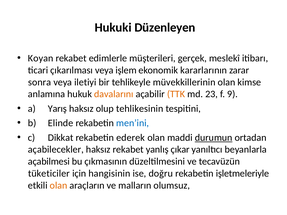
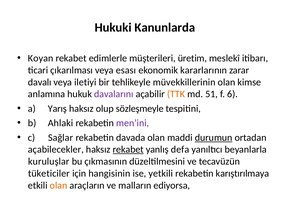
Düzenleyen: Düzenleyen -> Kanunlarda
gerçek: gerçek -> üretim
işlem: işlem -> esası
sonra: sonra -> davalı
davalarını colour: orange -> purple
23: 23 -> 51
9: 9 -> 6
tehlikesinin: tehlikesinin -> sözleşmeyle
Elinde: Elinde -> Ahlaki
men’ini colour: blue -> purple
Dikkat: Dikkat -> Sağlar
ederek: ederek -> davada
rekabet at (128, 150) underline: none -> present
çıkar: çıkar -> defa
açabilmesi: açabilmesi -> kuruluşlar
doğru: doğru -> yetkili
işletmeleriyle: işletmeleriyle -> karıştırılmaya
olumsuz: olumsuz -> ediyorsa
